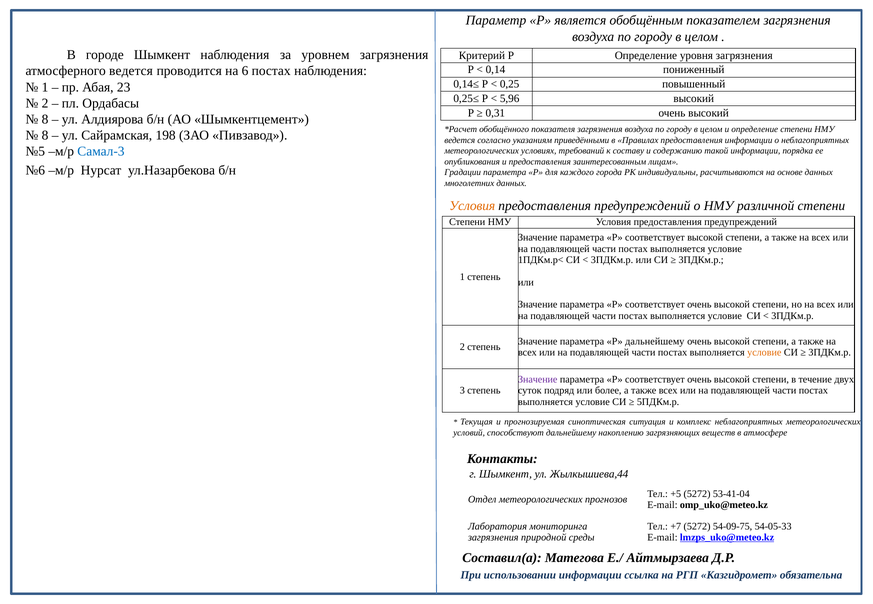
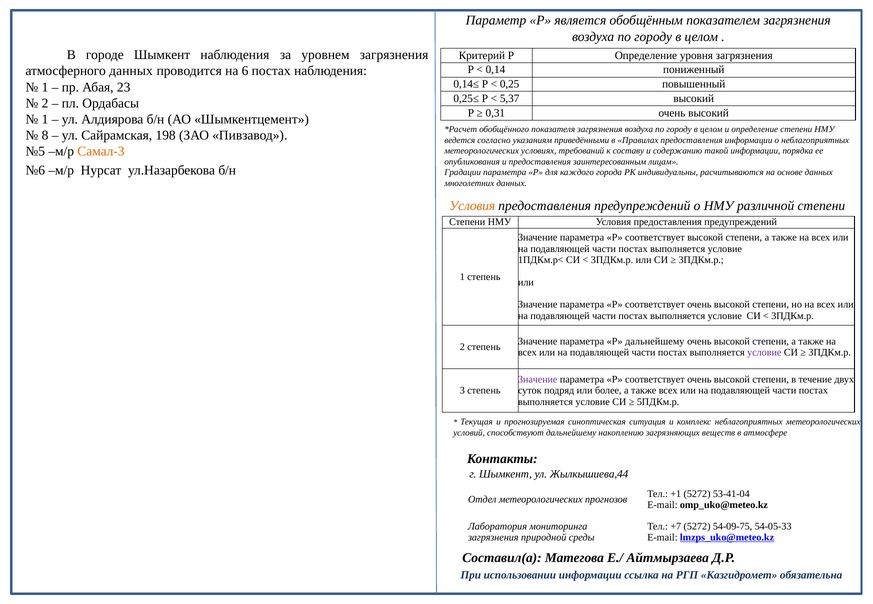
атмосферного ведется: ведется -> данных
5,96: 5,96 -> 5,37
8 at (45, 119): 8 -> 1
Самал-3 colour: blue -> orange
условие at (764, 353) colour: orange -> purple
+5: +5 -> +1
